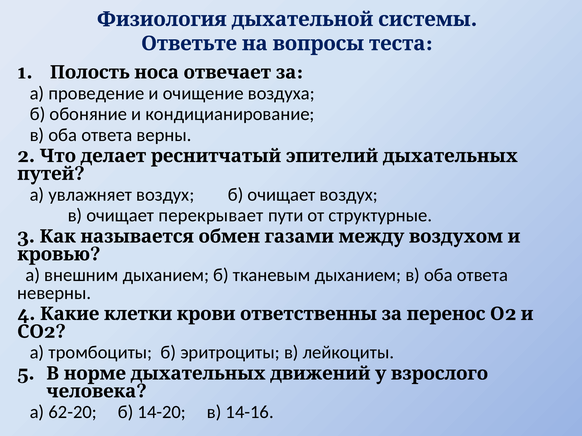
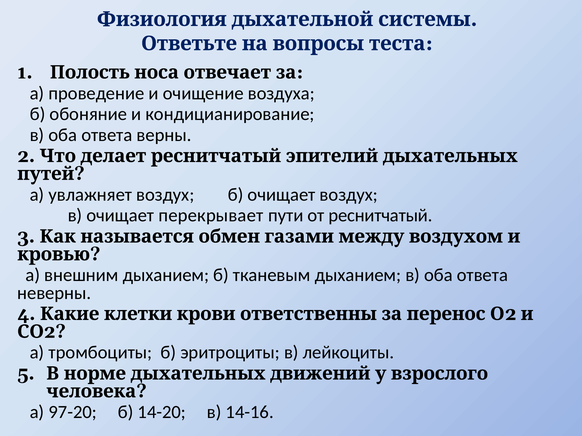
от структурные: структурные -> реснитчатый
62-20: 62-20 -> 97-20
